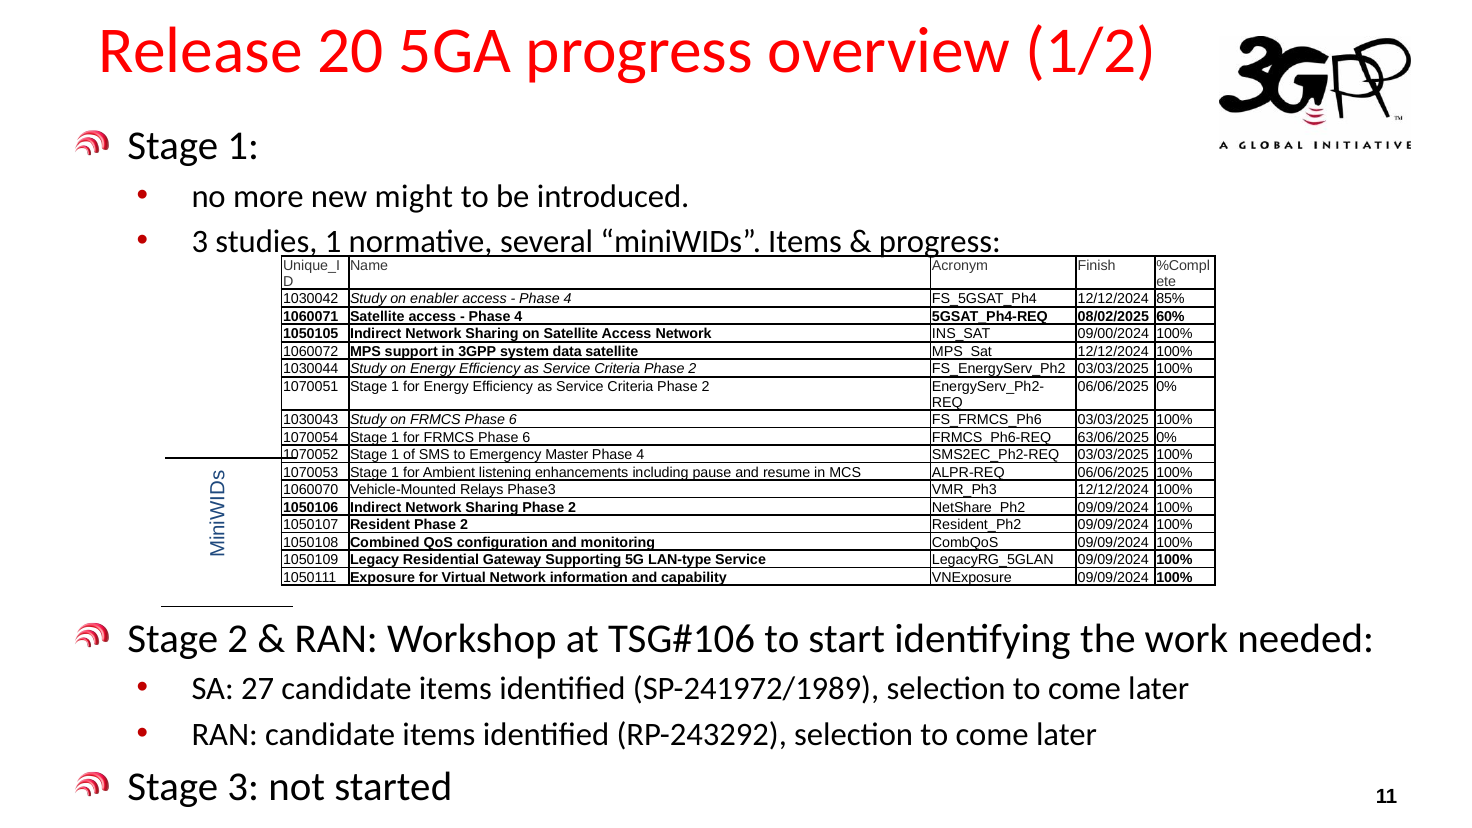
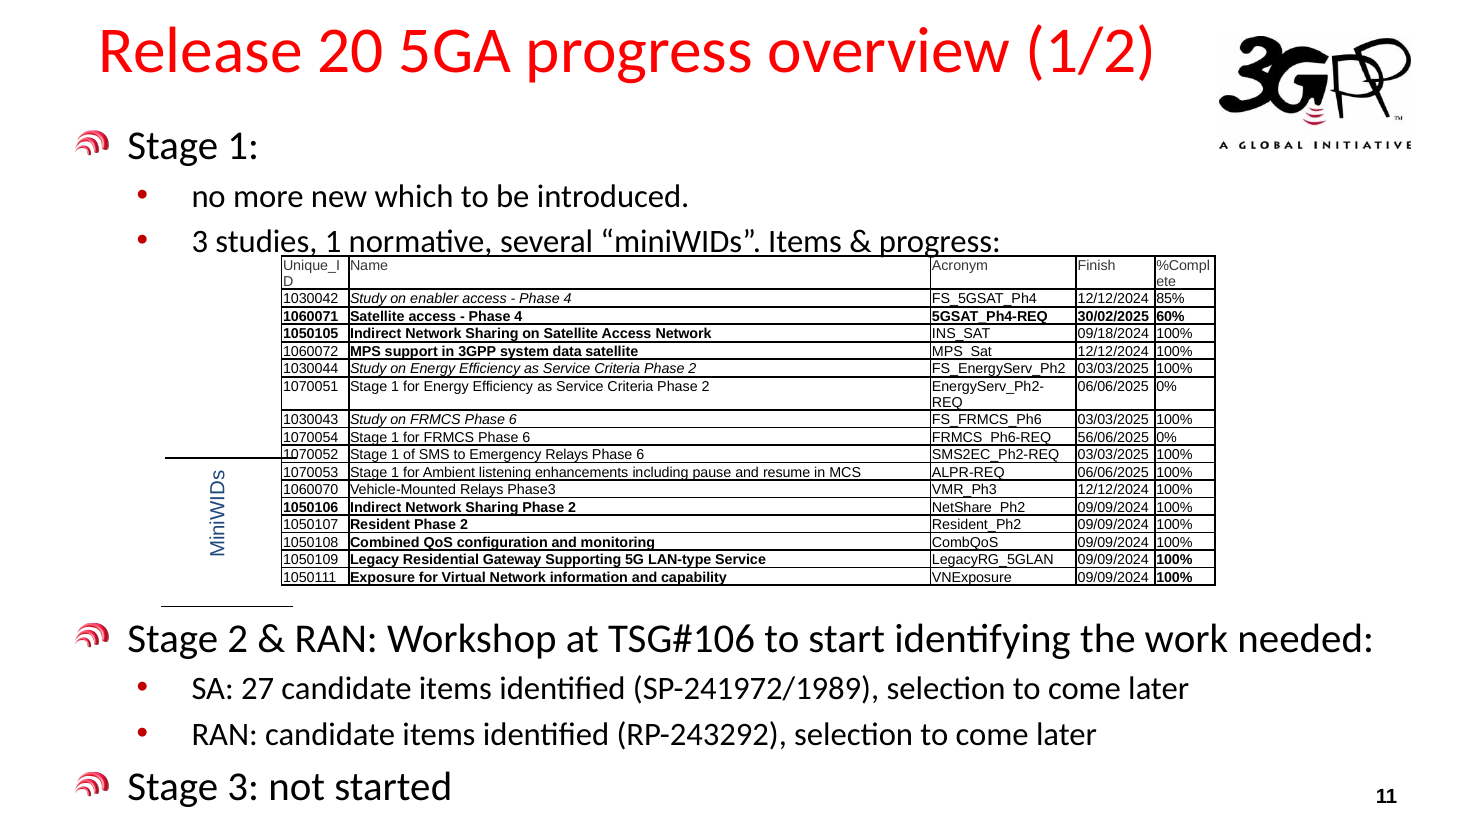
might: might -> which
08/02/2025: 08/02/2025 -> 30/02/2025
09/00/2024: 09/00/2024 -> 09/18/2024
63/06/2025: 63/06/2025 -> 56/06/2025
Emergency Master: Master -> Relays
4 at (640, 455): 4 -> 6
